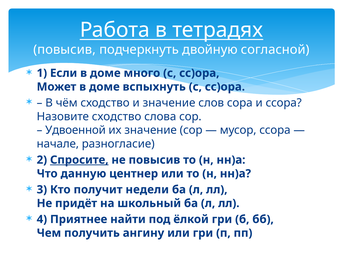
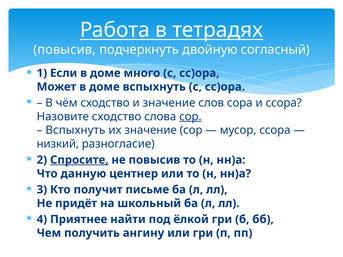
согласной: согласной -> согласный
сор at (190, 117) underline: none -> present
Удвоенной at (75, 130): Удвоенной -> Вспыхнуть
начале: начале -> низкий
недели: недели -> письме
